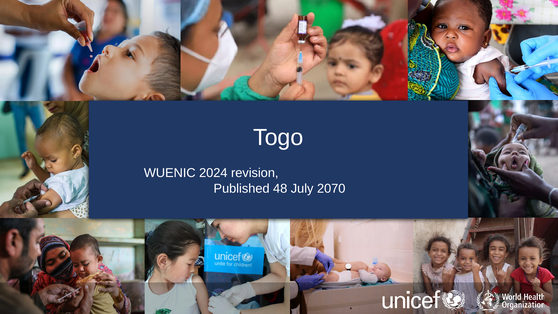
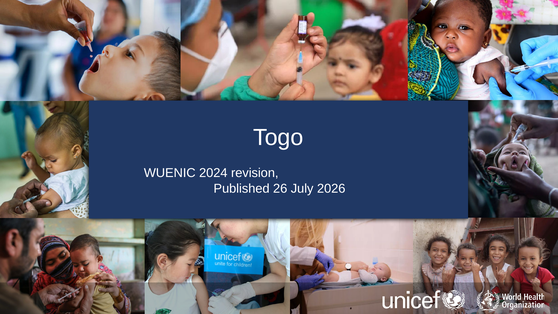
48: 48 -> 26
2070: 2070 -> 2026
